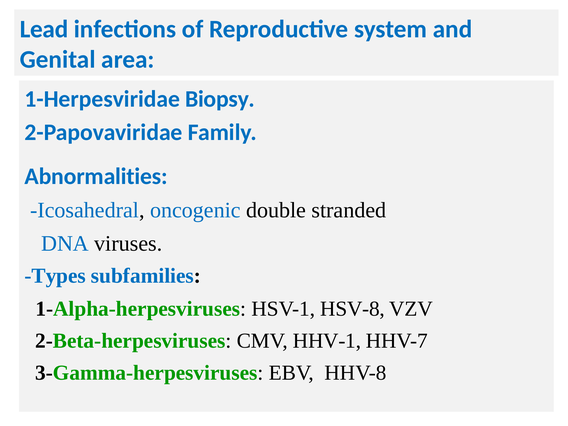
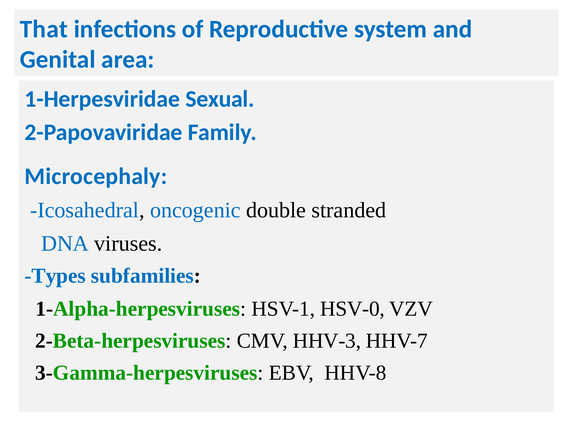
Lead: Lead -> That
Biopsy: Biopsy -> Sexual
Abnormalities: Abnormalities -> Microcephaly
HSV-8: HSV-8 -> HSV-0
HHV-1: HHV-1 -> HHV-3
